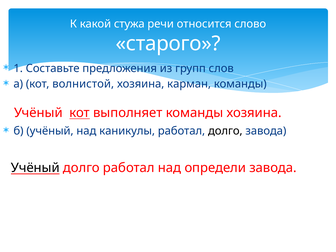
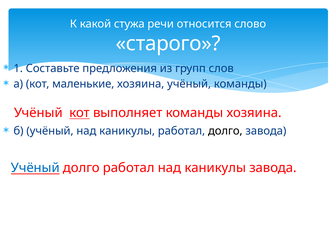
волнистой: волнистой -> маленькие
карман at (189, 84): карман -> учёный
Учёный at (35, 168) colour: black -> blue
работал над определи: определи -> каникулы
